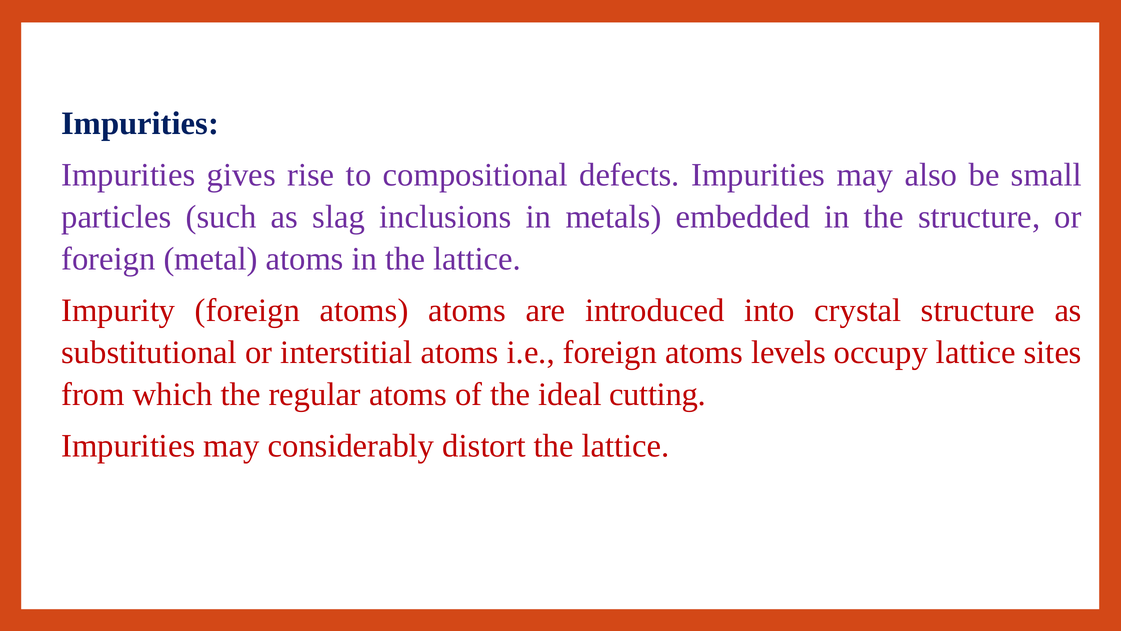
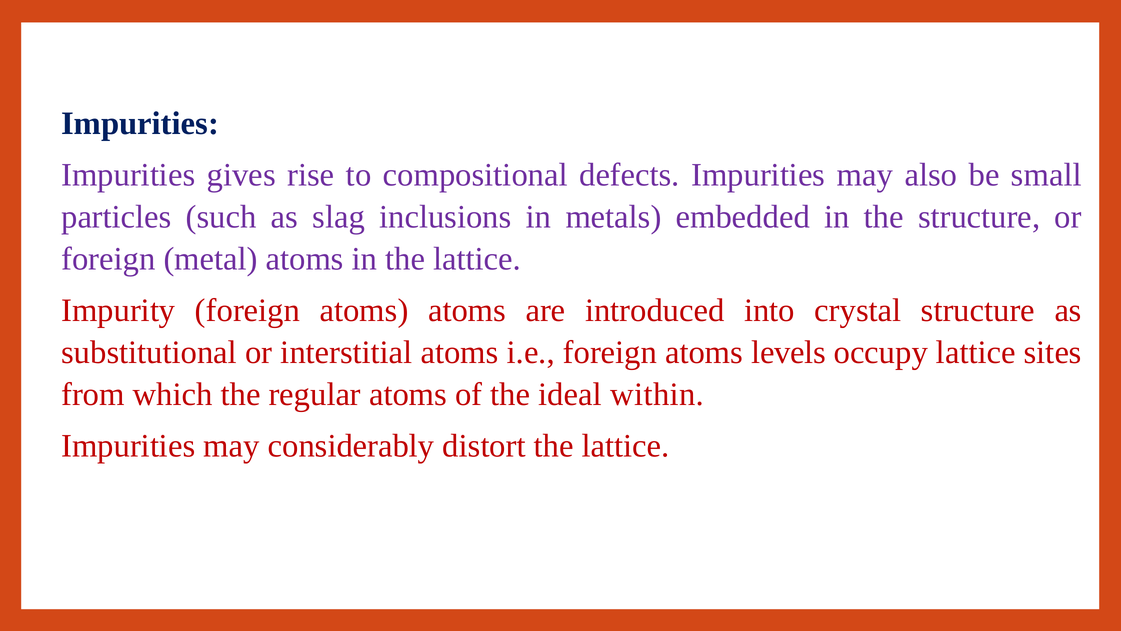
cutting: cutting -> within
